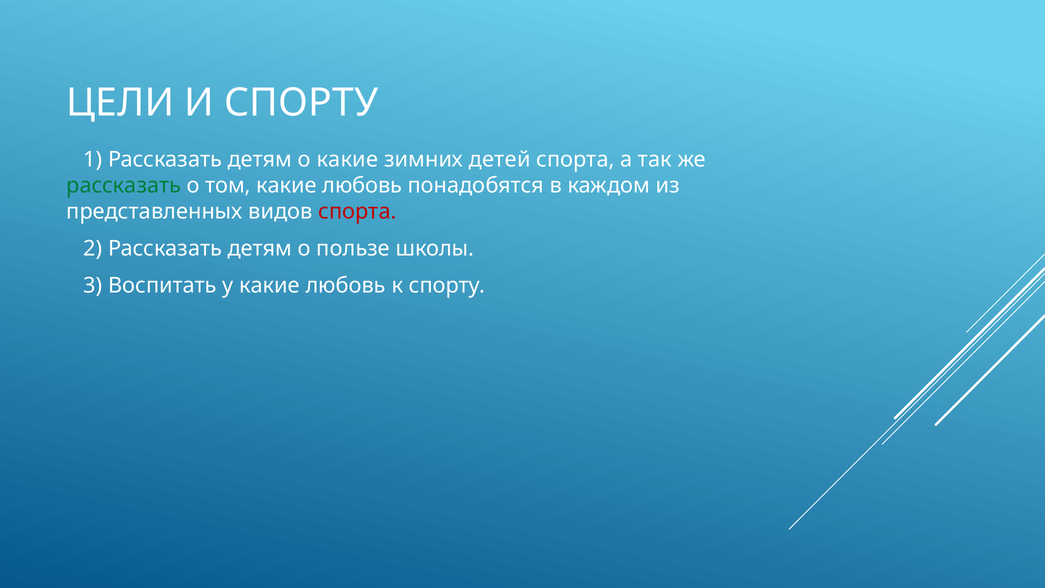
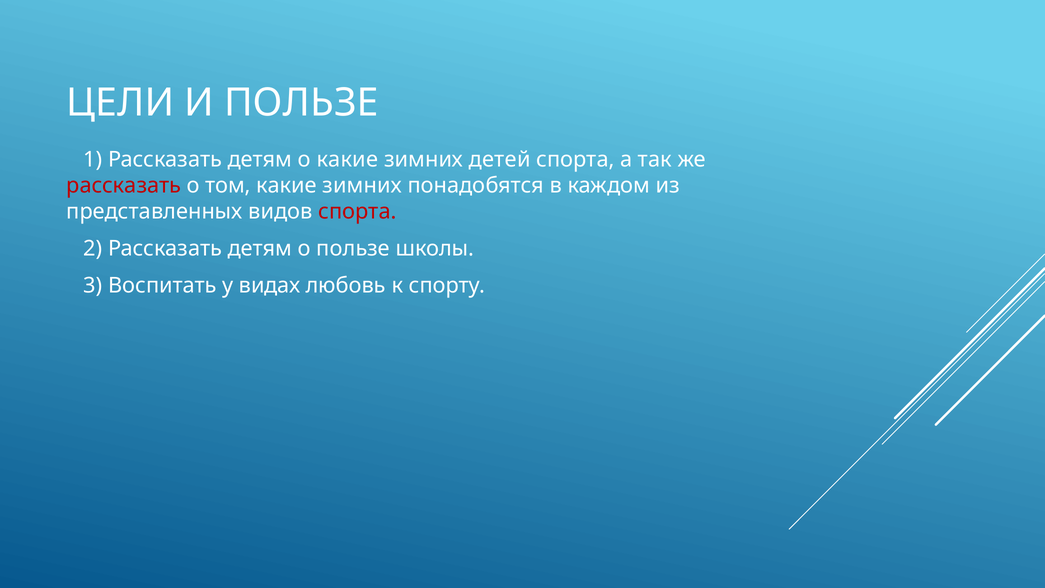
И СПОРТУ: СПОРТУ -> ПОЛЬЗЕ
рассказать at (124, 186) colour: green -> red
том какие любовь: любовь -> зимних
у какие: какие -> видах
